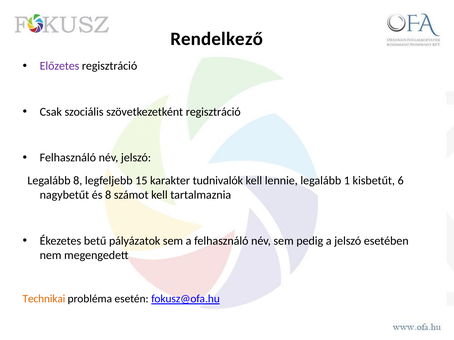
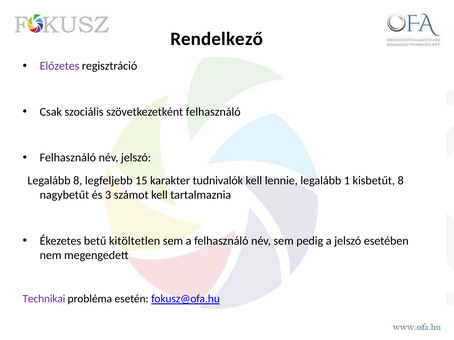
szövetkezetként regisztráció: regisztráció -> felhasználó
kisbetűt 6: 6 -> 8
és 8: 8 -> 3
pályázatok: pályázatok -> kitöltetlen
Technikai colour: orange -> purple
